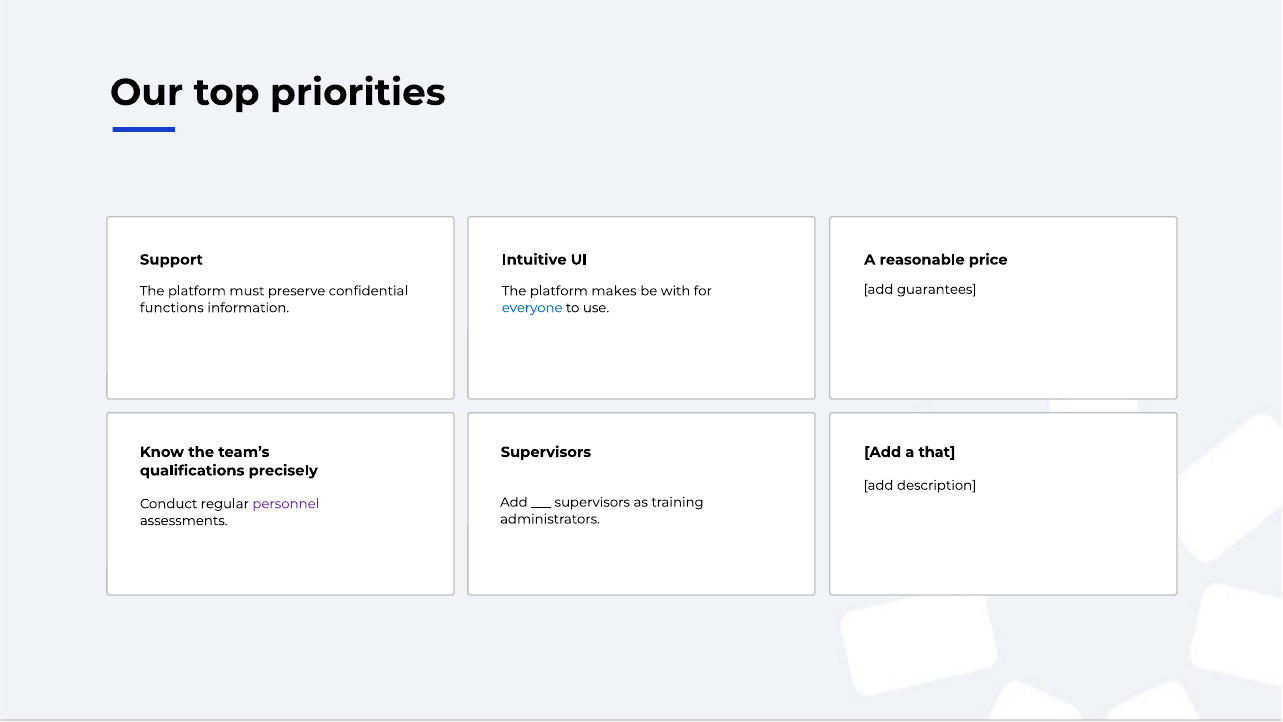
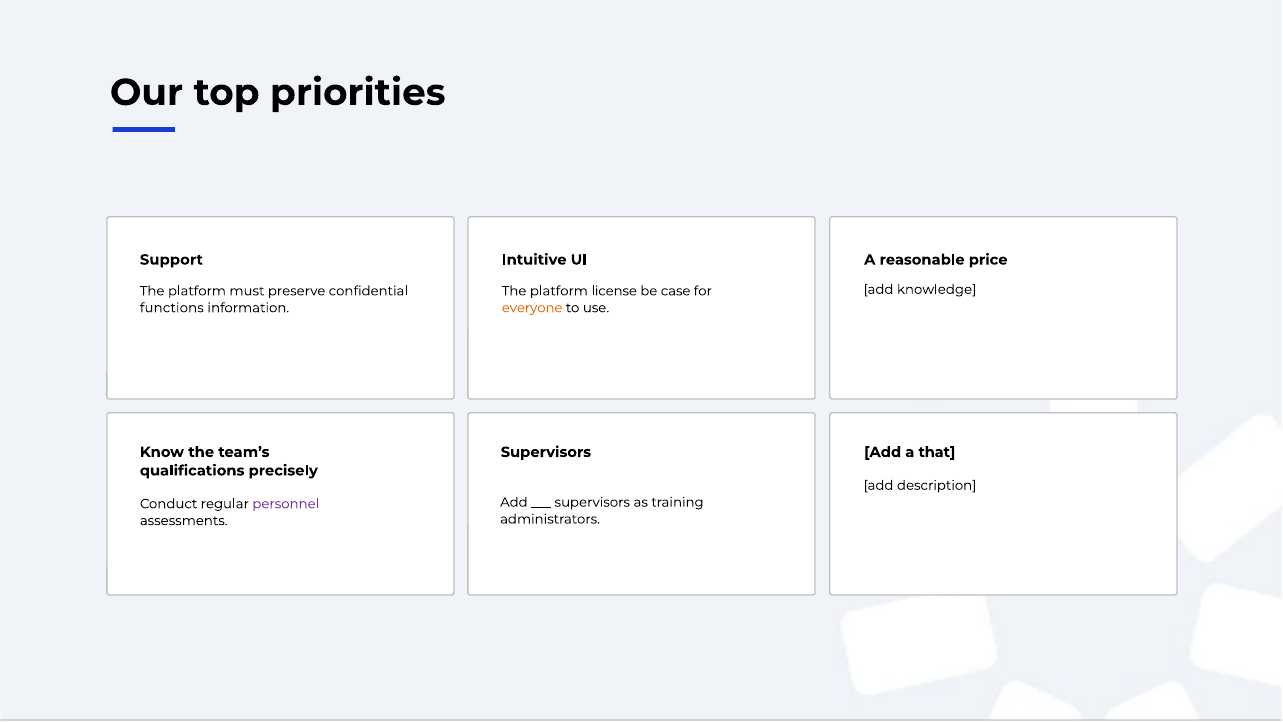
guarantees: guarantees -> knowledge
makes: makes -> license
with: with -> case
everyone colour: blue -> orange
